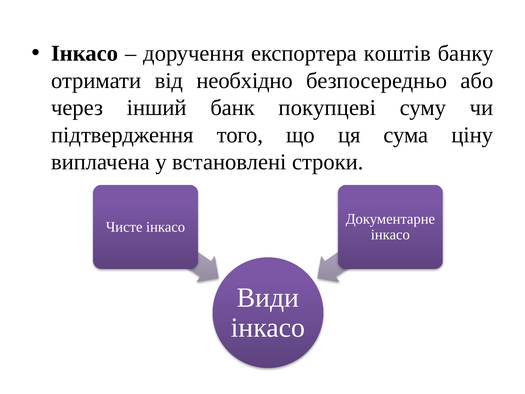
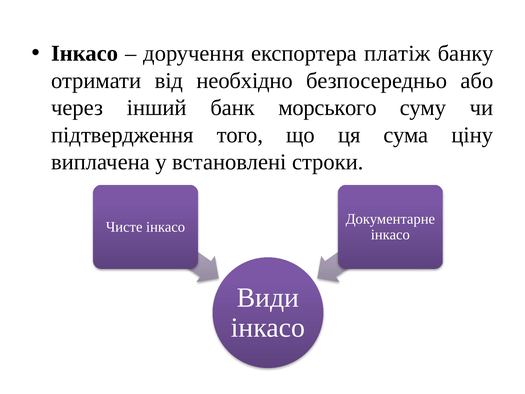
коштів: коштів -> платіж
покупцеві: покупцеві -> морського
